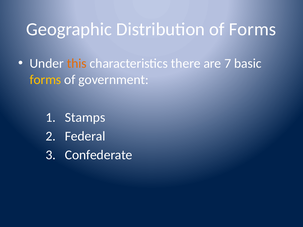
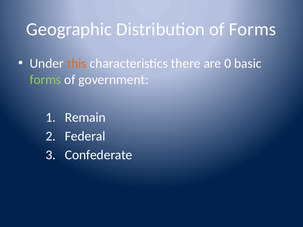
7: 7 -> 0
forms at (45, 80) colour: yellow -> light green
Stamps: Stamps -> Remain
